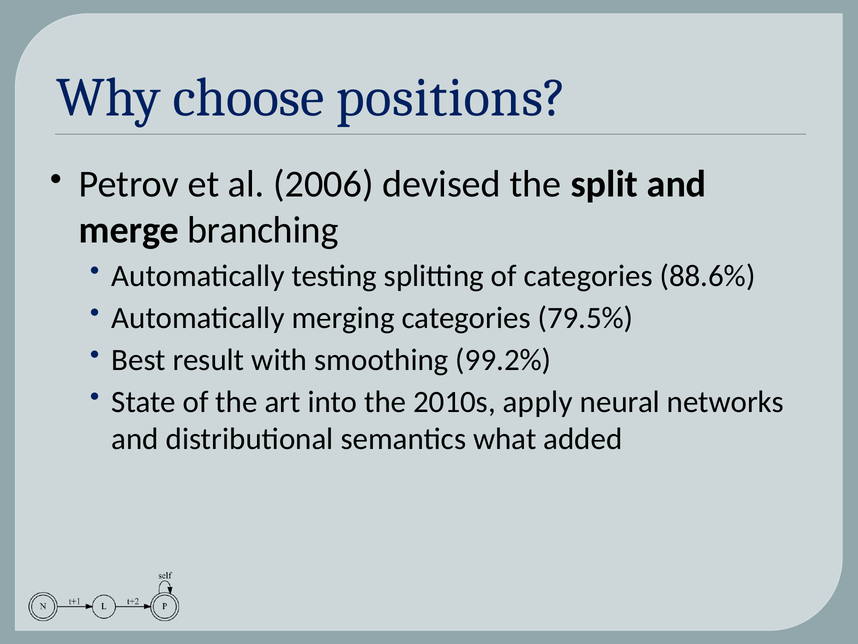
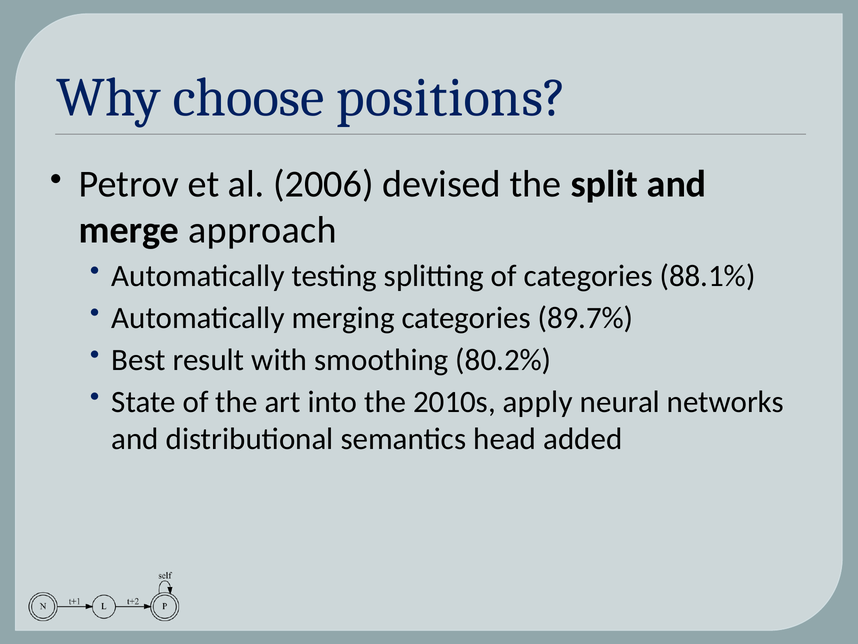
branching: branching -> approach
88.6%: 88.6% -> 88.1%
79.5%: 79.5% -> 89.7%
99.2%: 99.2% -> 80.2%
what: what -> head
